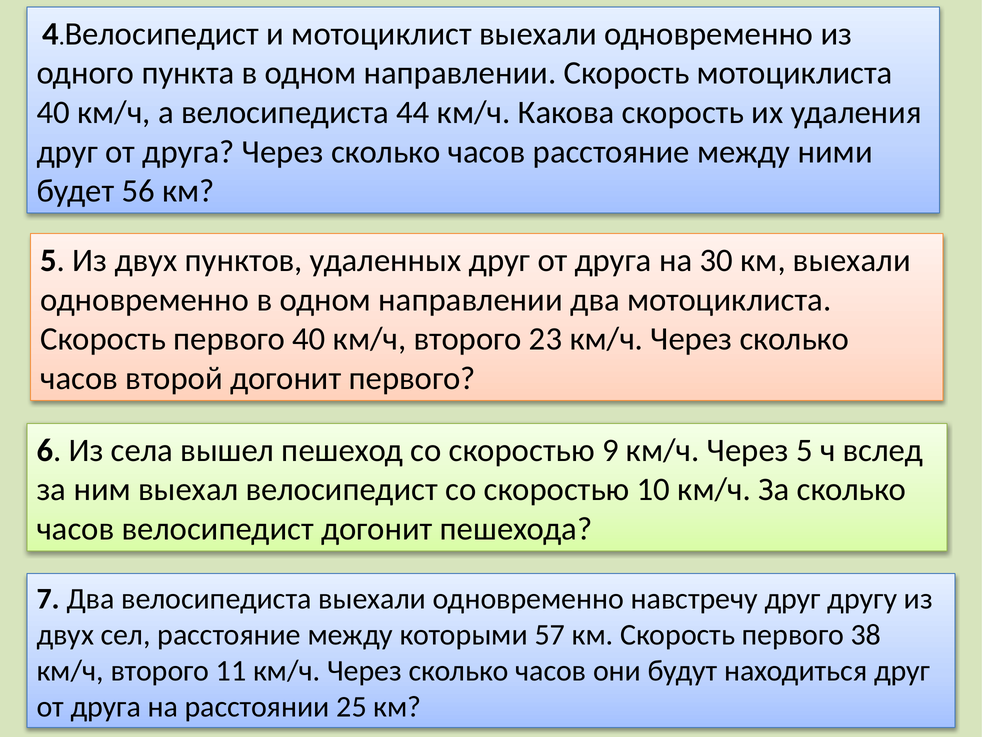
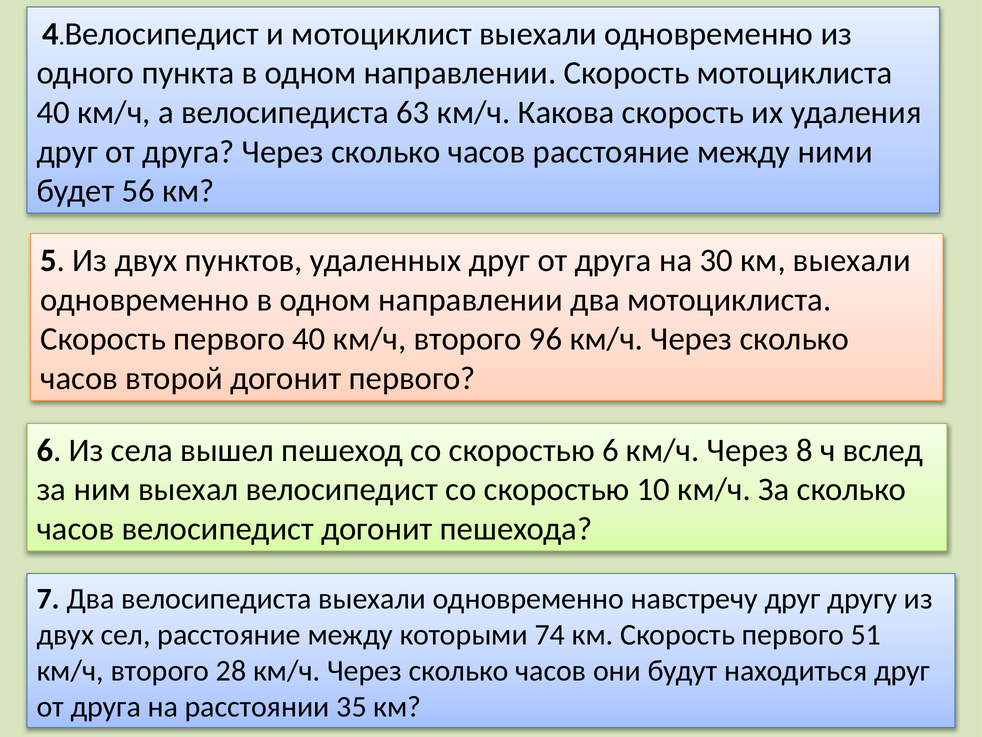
44: 44 -> 63
23: 23 -> 96
скоростью 9: 9 -> 6
Через 5: 5 -> 8
57: 57 -> 74
38: 38 -> 51
11: 11 -> 28
25: 25 -> 35
